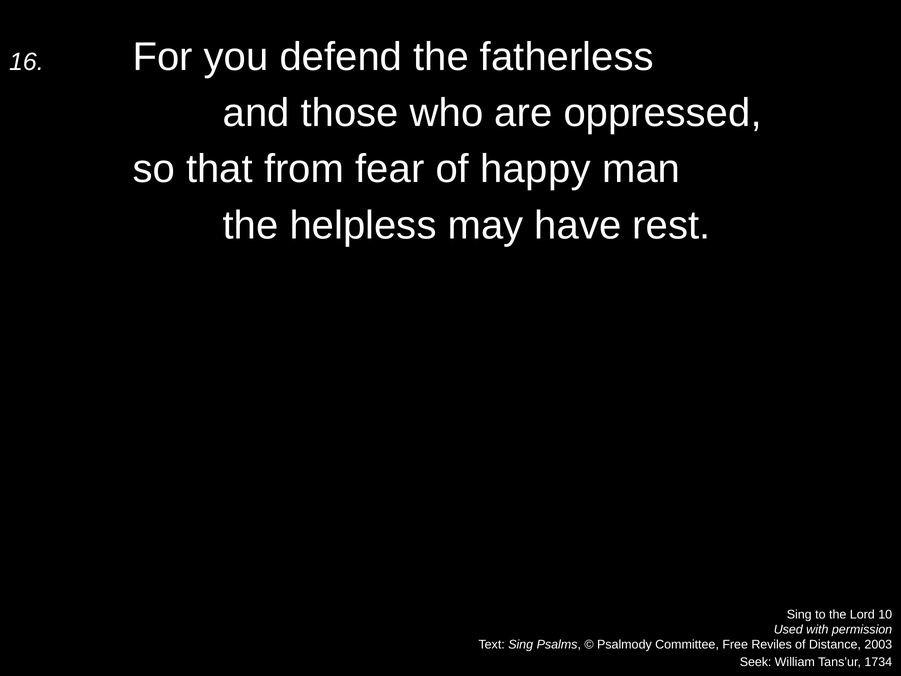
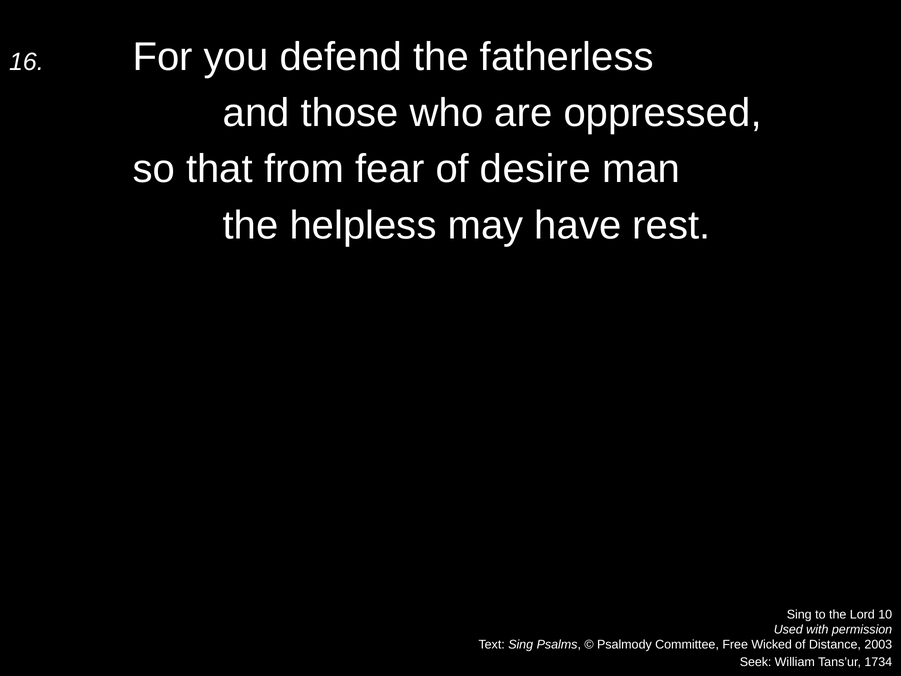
happy: happy -> desire
Reviles: Reviles -> Wicked
